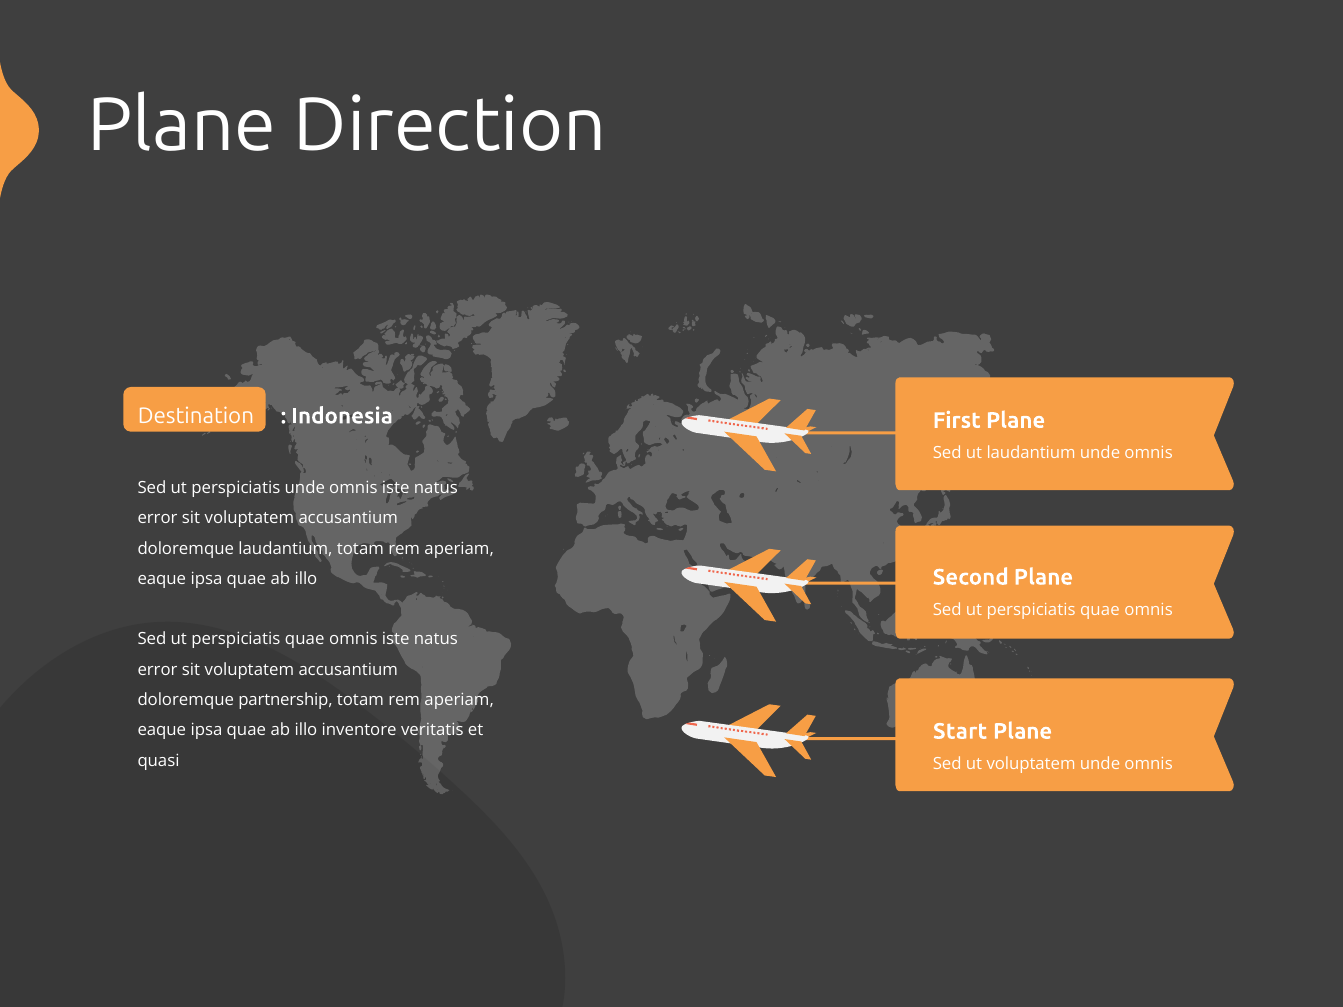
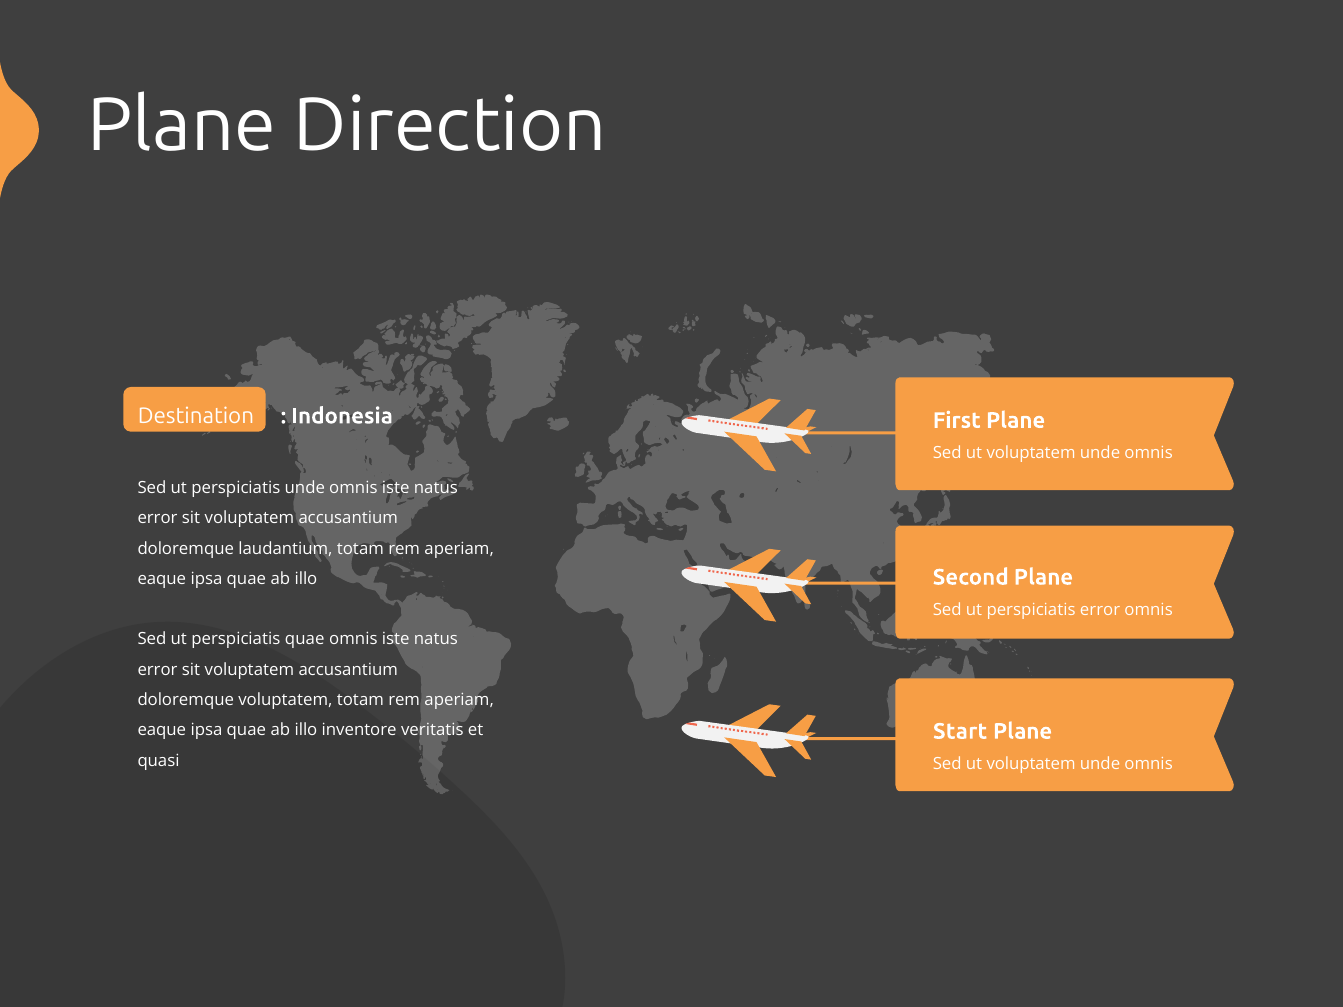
laudantium at (1031, 453): laudantium -> voluptatem
quae at (1100, 610): quae -> error
doloremque partnership: partnership -> voluptatem
